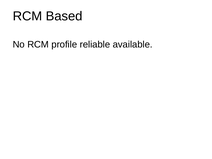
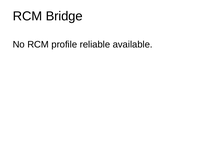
Based: Based -> Bridge
